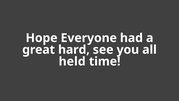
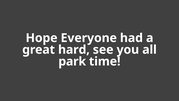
held: held -> park
